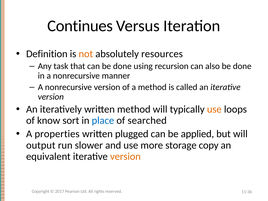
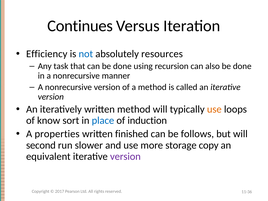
Definition: Definition -> Efficiency
not colour: orange -> blue
searched: searched -> induction
plugged: plugged -> finished
applied: applied -> follows
output: output -> second
version at (125, 156) colour: orange -> purple
